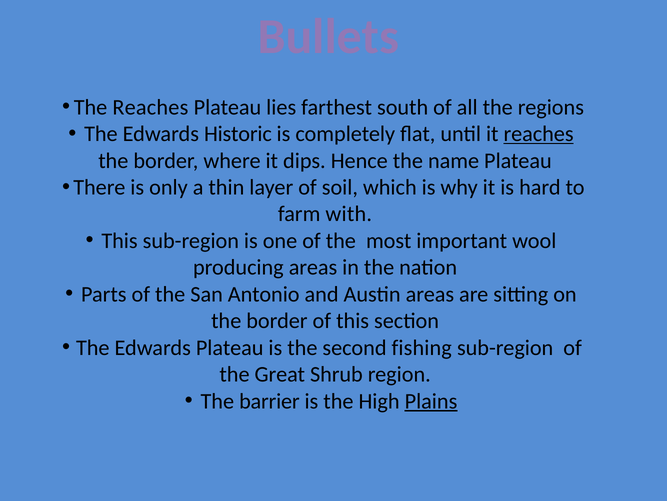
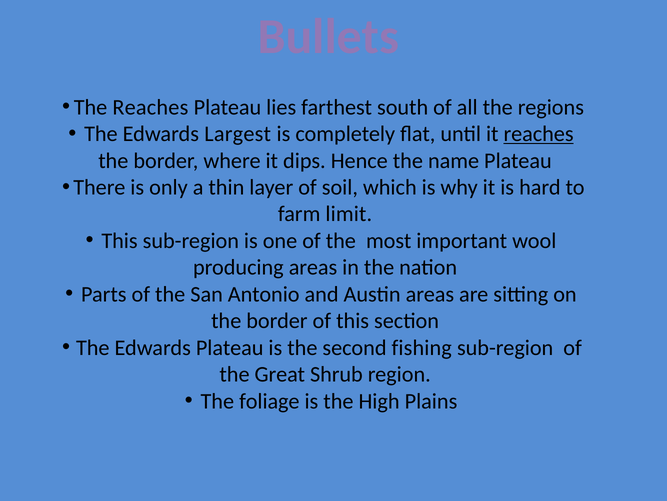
Historic: Historic -> Largest
with: with -> limit
barrier: barrier -> foliage
Plains underline: present -> none
